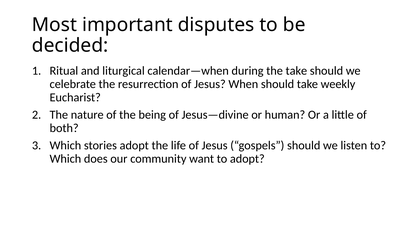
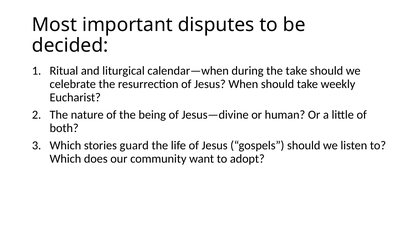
stories adopt: adopt -> guard
